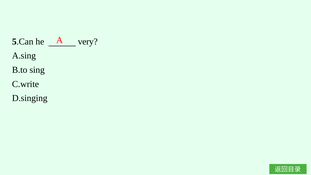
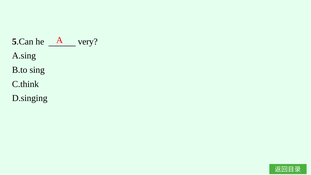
C.write: C.write -> C.think
